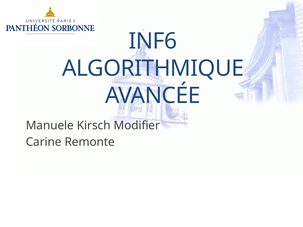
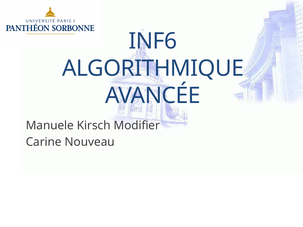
Remonte: Remonte -> Nouveau
